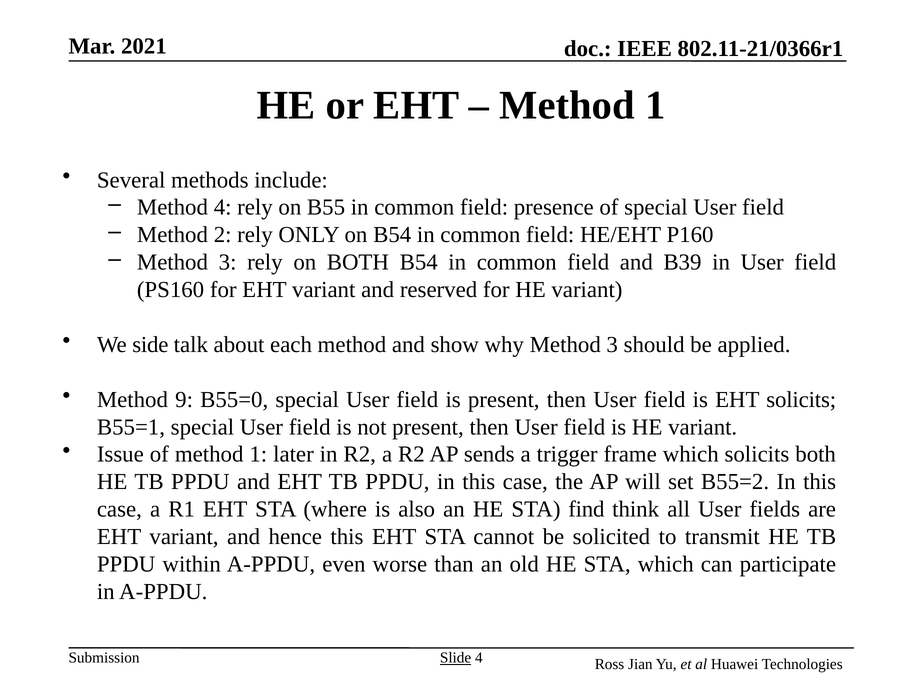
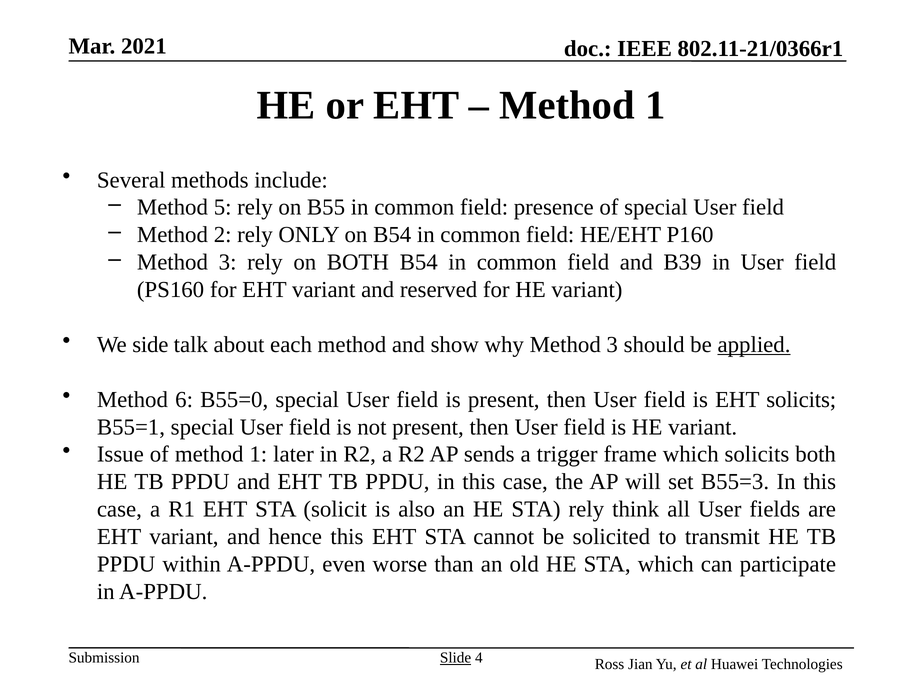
Method 4: 4 -> 5
applied underline: none -> present
9: 9 -> 6
B55=2: B55=2 -> B55=3
where: where -> solicit
STA find: find -> rely
